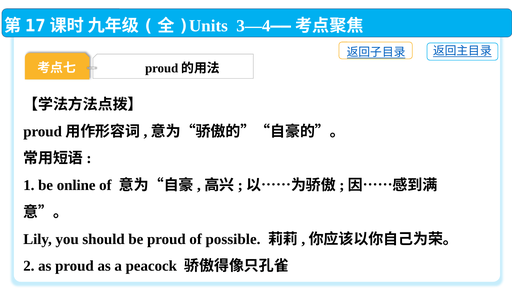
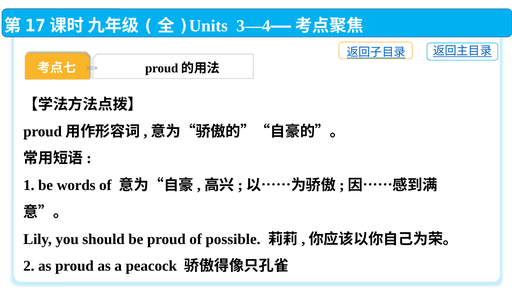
online: online -> words
